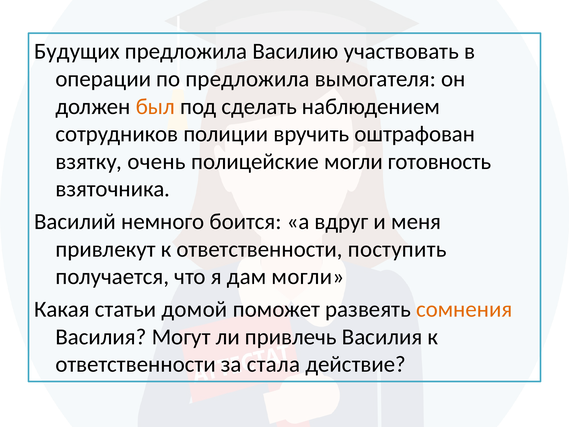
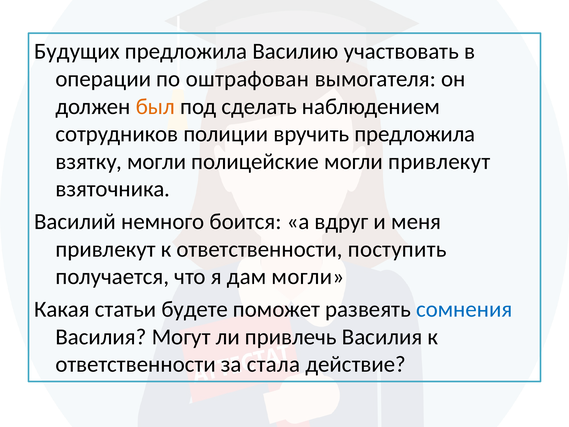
по предложила: предложила -> оштрафован
вручить оштрафован: оштрафован -> предложила
взятку очень: очень -> могли
могли готовность: готовность -> привлекут
домой: домой -> будете
сомнения colour: orange -> blue
